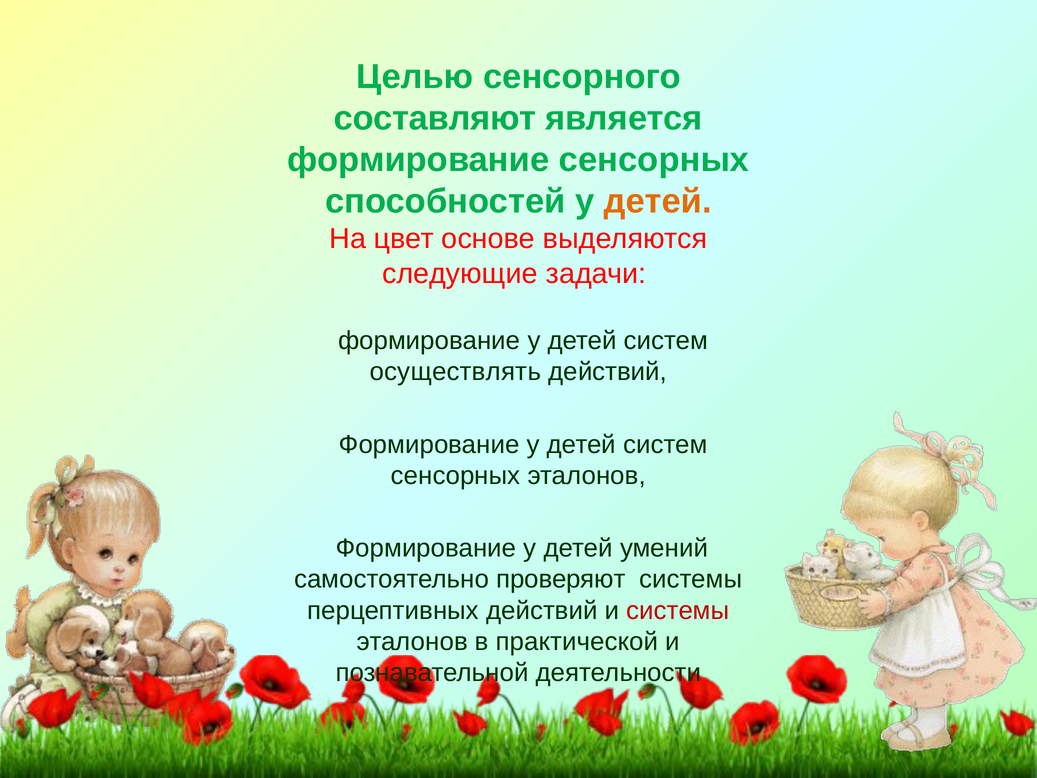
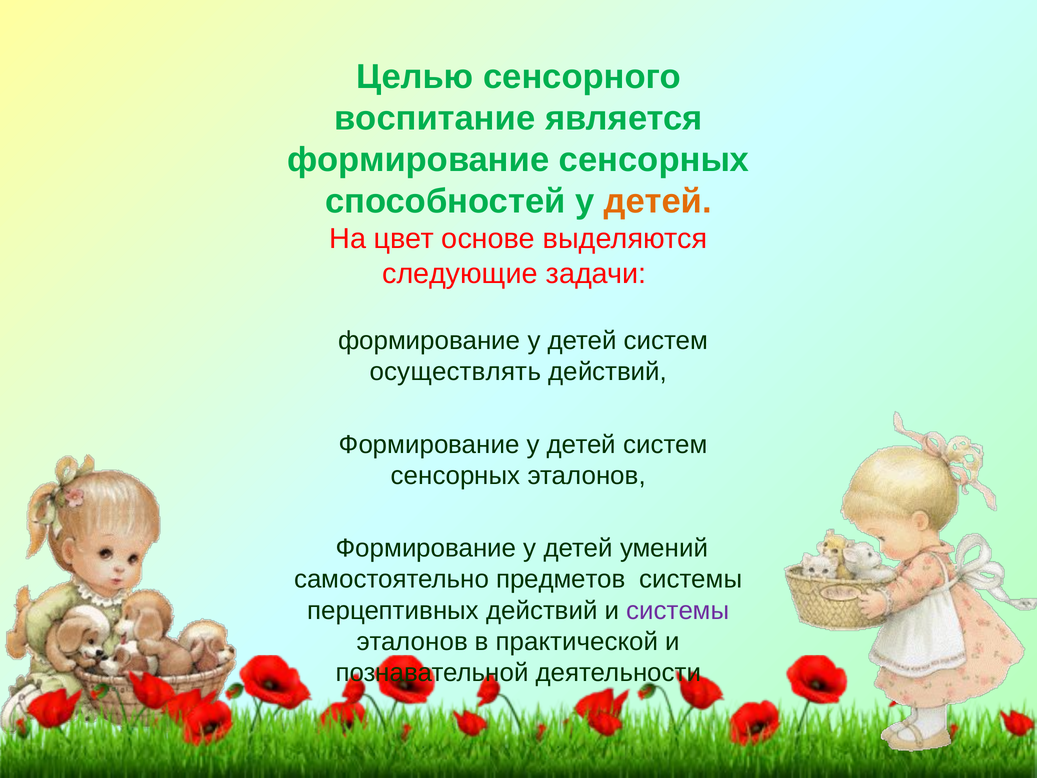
составляют: составляют -> воспитание
проверяют: проверяют -> предметов
системы at (678, 610) colour: red -> purple
